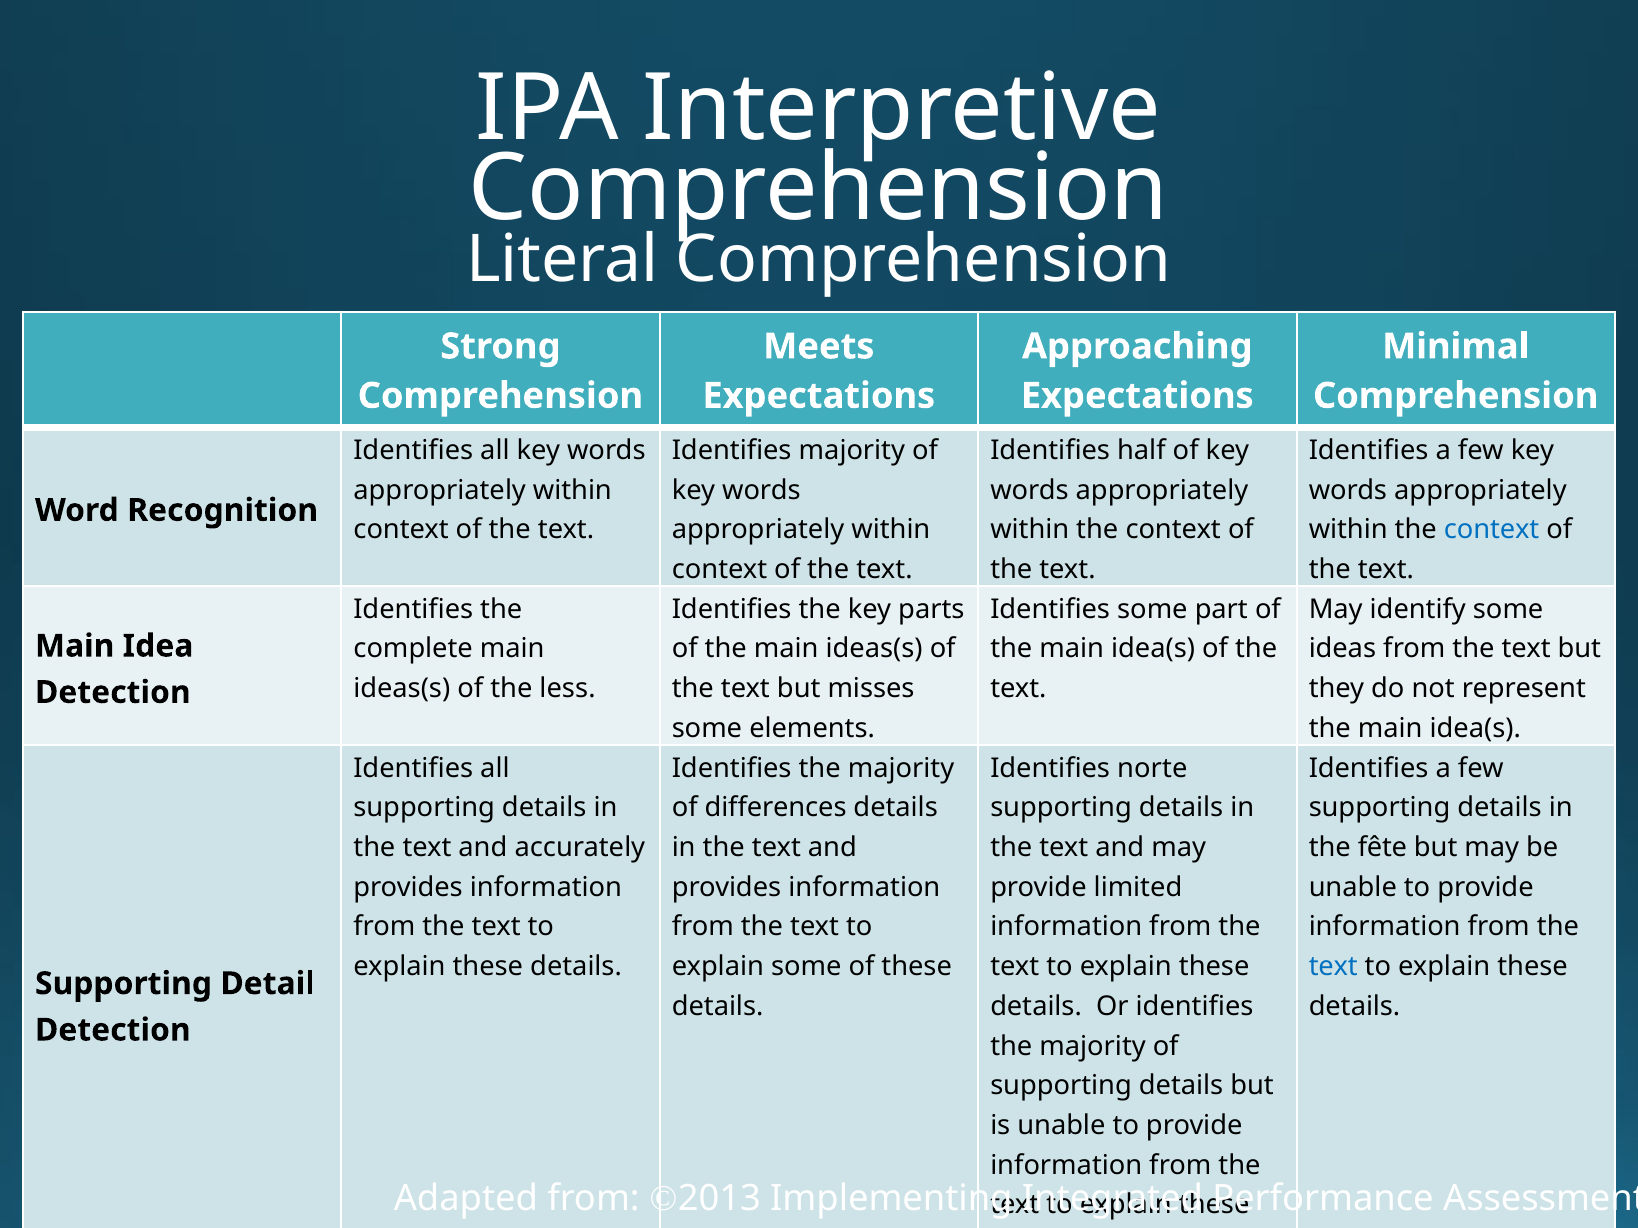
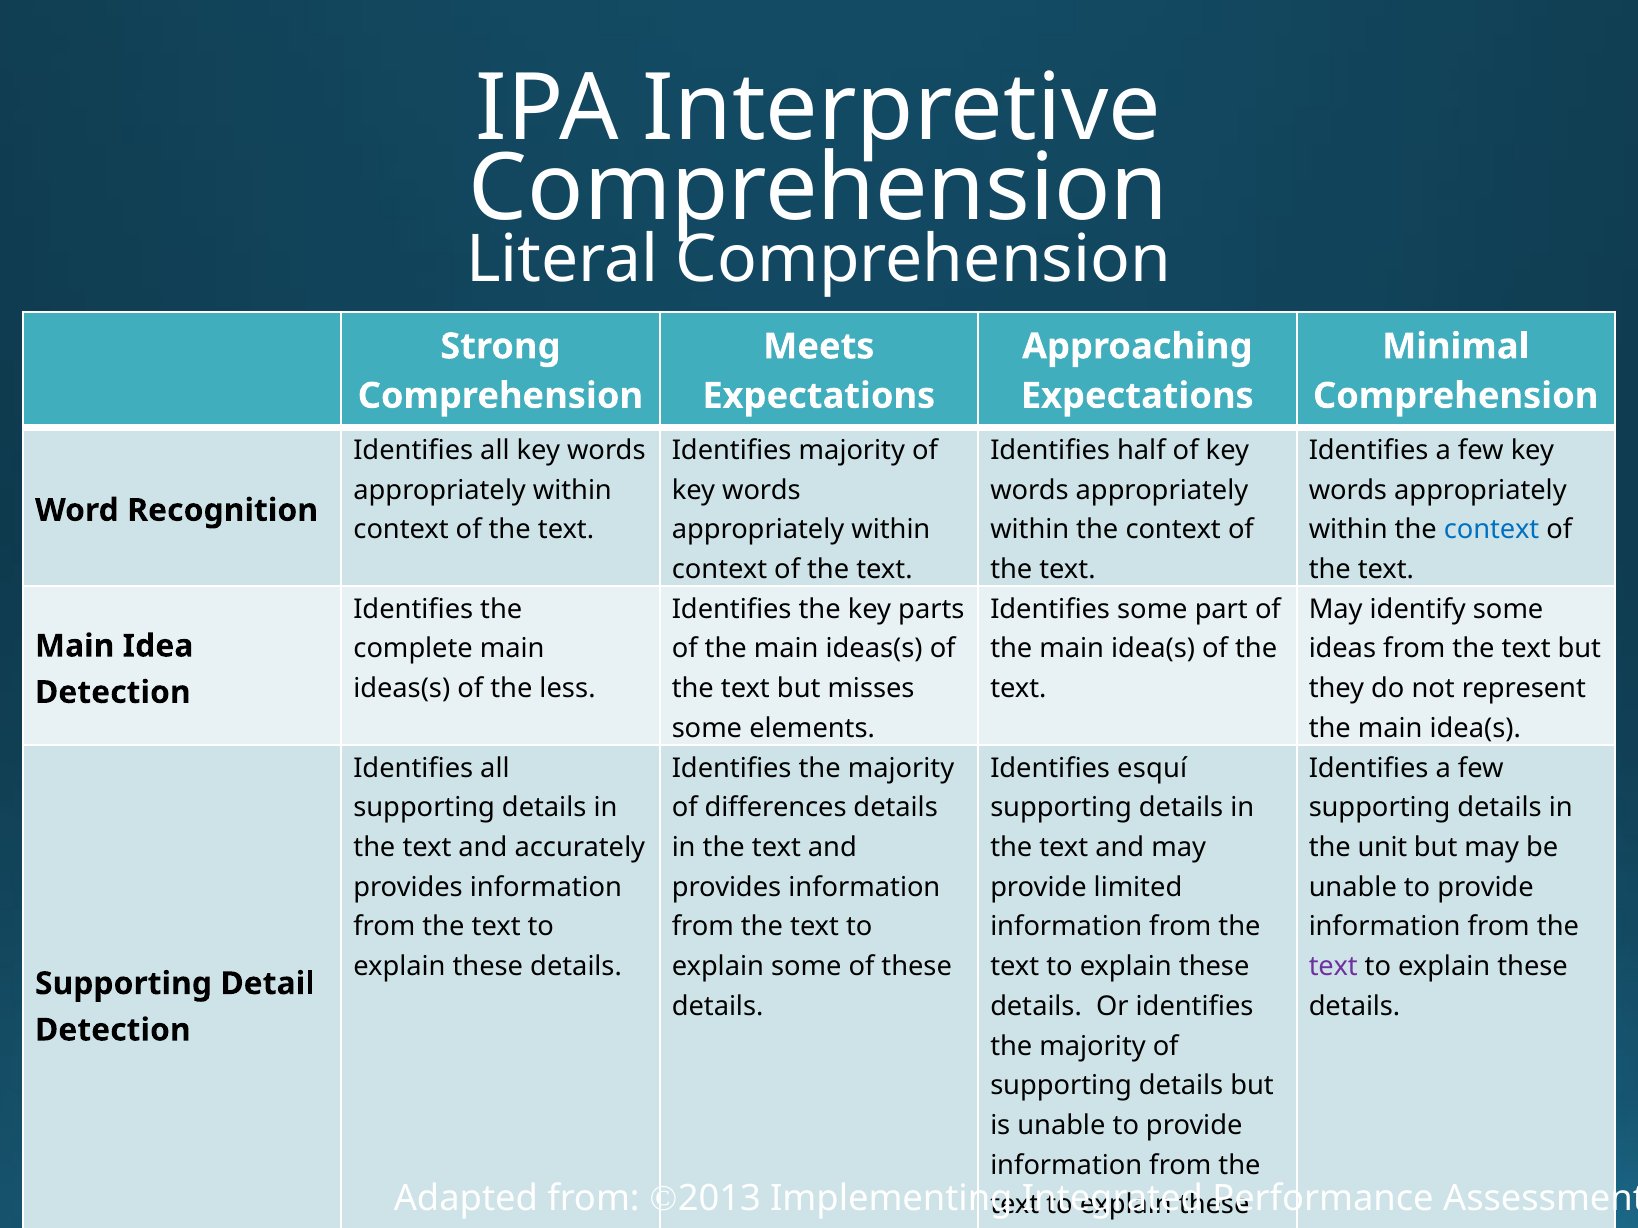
norte: norte -> esquí
fête: fête -> unit
text at (1333, 967) colour: blue -> purple
